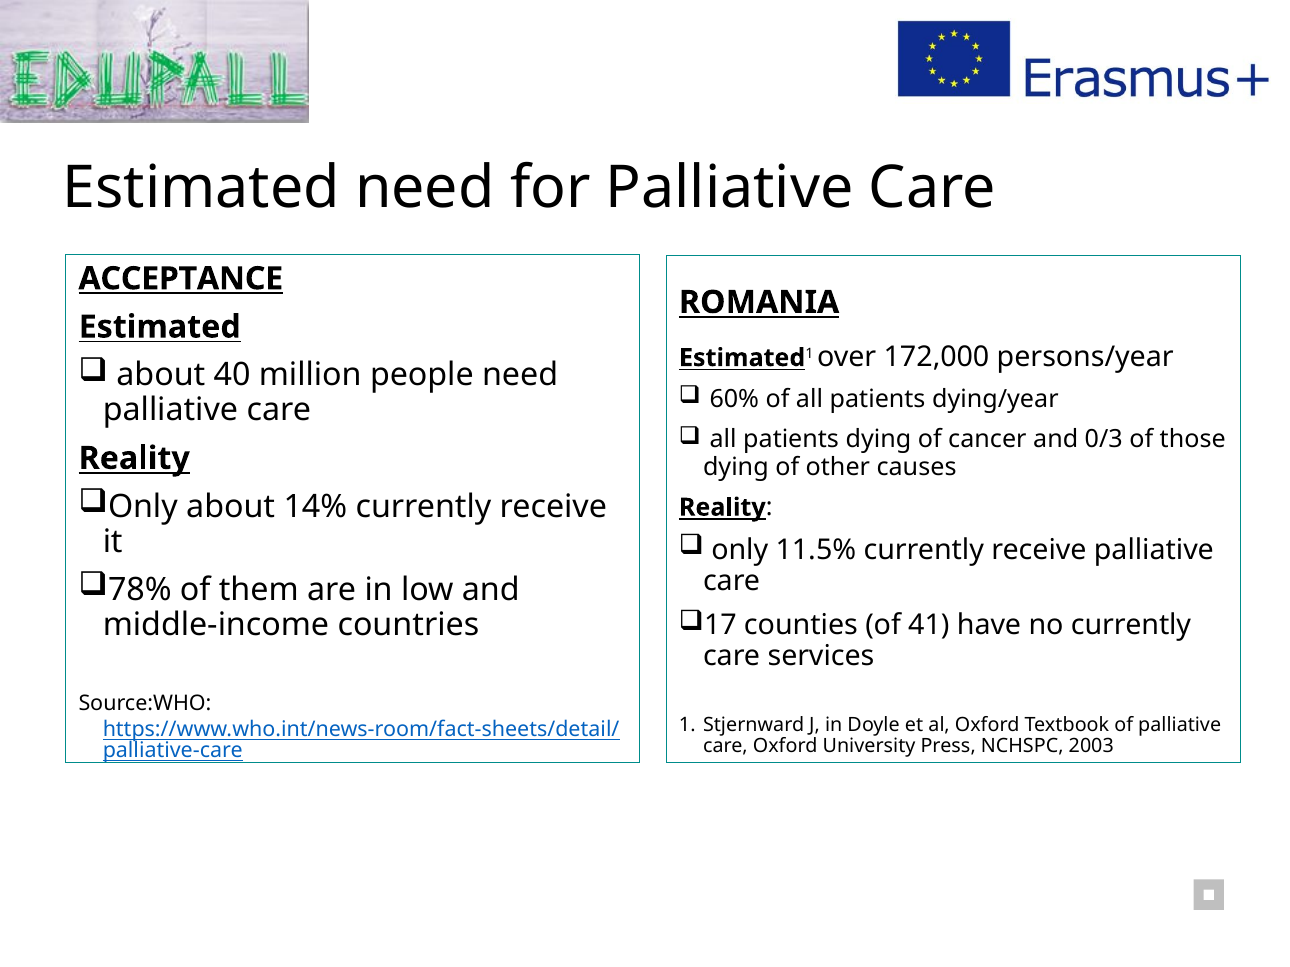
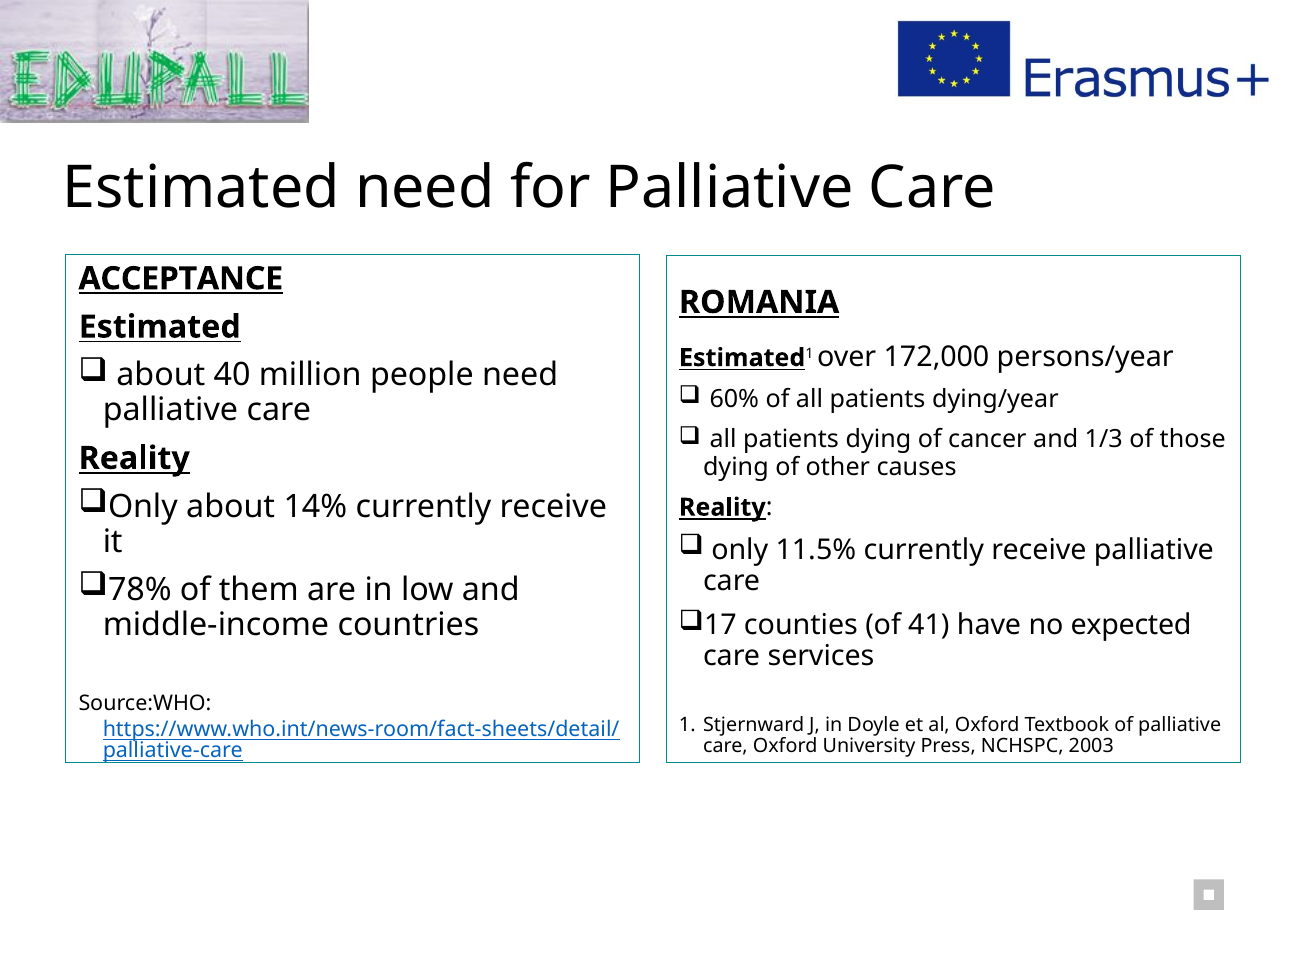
0/3: 0/3 -> 1/3
no currently: currently -> expected
